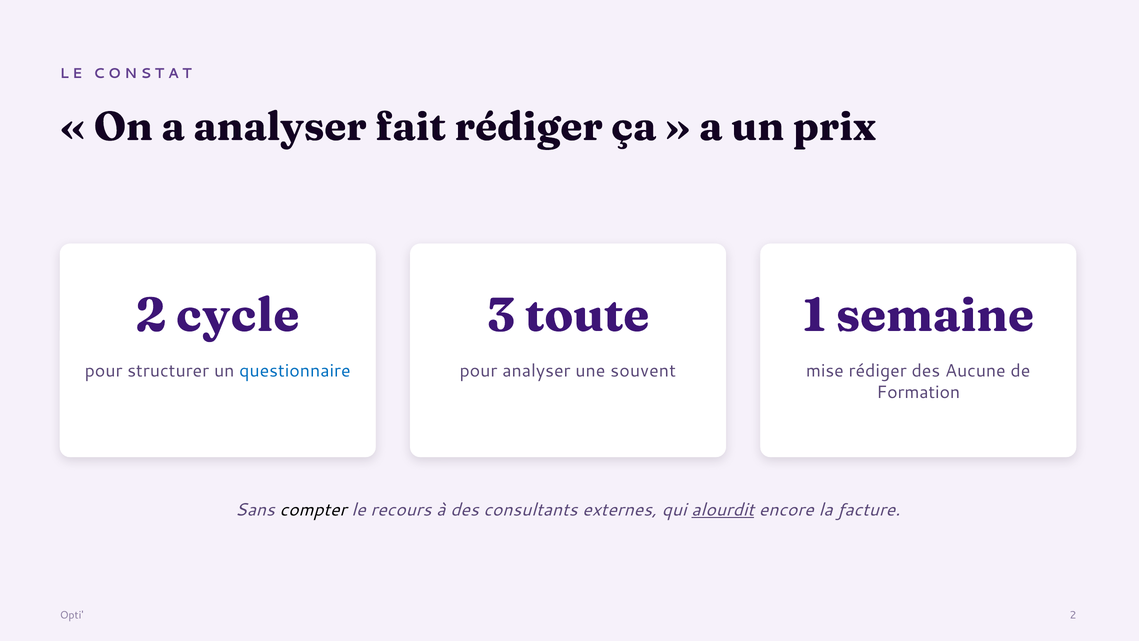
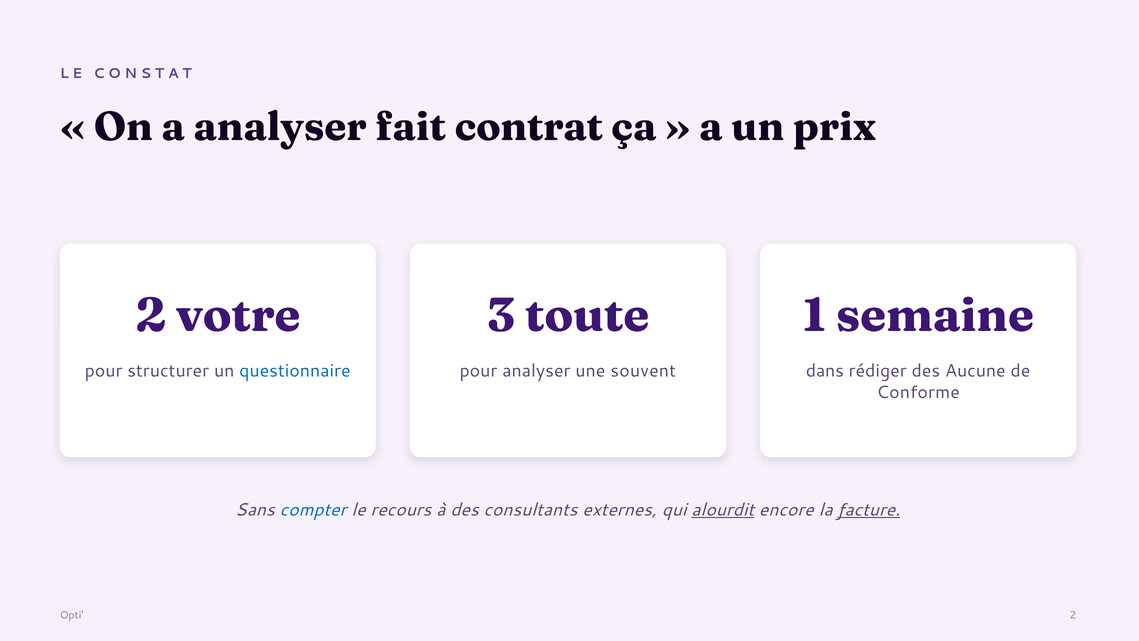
fait rédiger: rédiger -> contrat
cycle: cycle -> votre
mise: mise -> dans
Formation: Formation -> Conforme
compter colour: black -> blue
facture underline: none -> present
